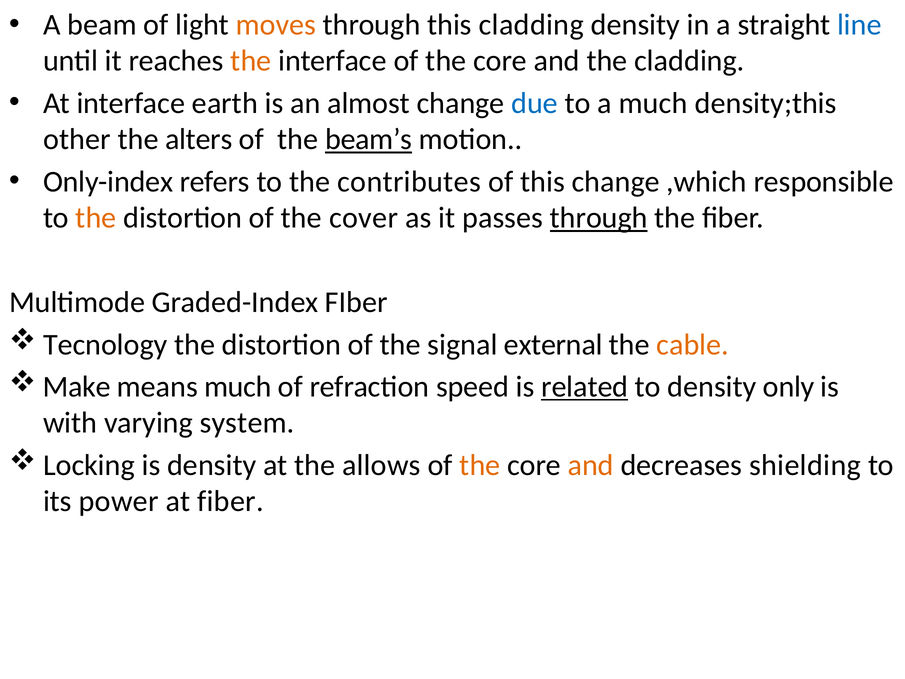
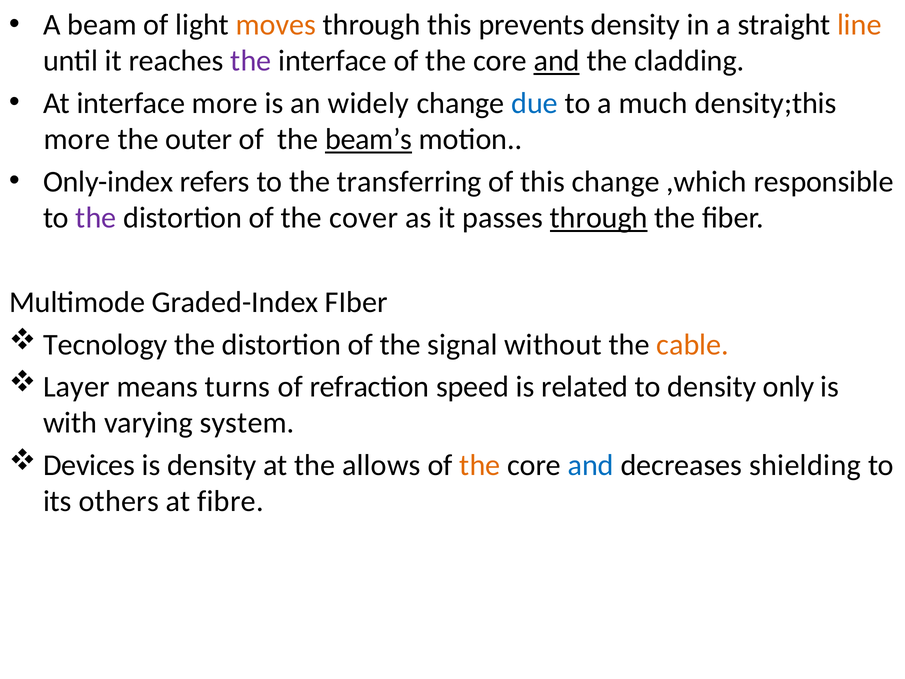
this cladding: cladding -> prevents
line colour: blue -> orange
the at (251, 61) colour: orange -> purple
and at (557, 61) underline: none -> present
interface earth: earth -> more
almost: almost -> widely
other at (77, 139): other -> more
alters: alters -> outer
contributes: contributes -> transferring
the at (96, 218) colour: orange -> purple
external: external -> without
Make: Make -> Layer
means much: much -> turns
related underline: present -> none
Locking: Locking -> Devices
and at (591, 465) colour: orange -> blue
power: power -> others
at fiber: fiber -> fibre
